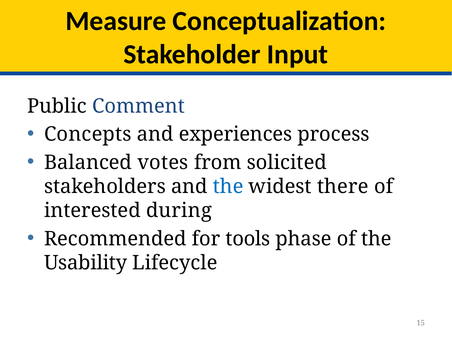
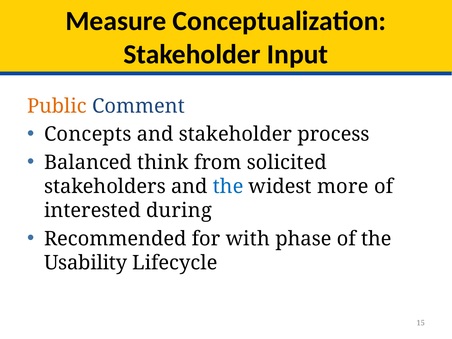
Public colour: black -> orange
and experiences: experiences -> stakeholder
votes: votes -> think
there: there -> more
tools: tools -> with
